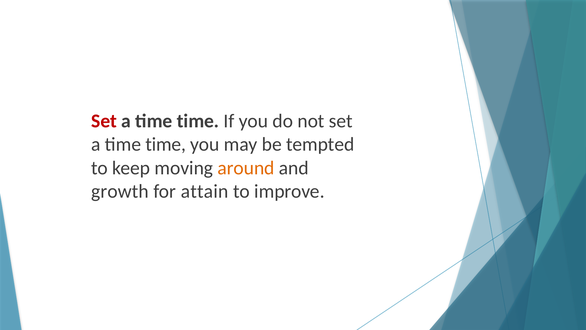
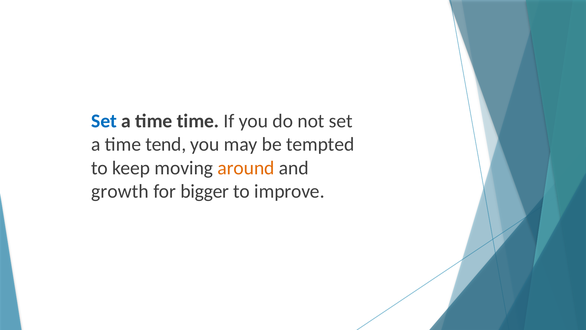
Set at (104, 121) colour: red -> blue
time at (166, 144): time -> tend
attain: attain -> bigger
